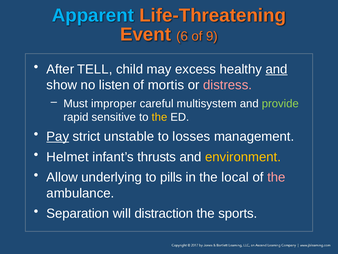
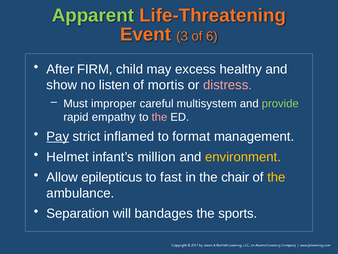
Apparent colour: light blue -> light green
6: 6 -> 3
9: 9 -> 6
TELL: TELL -> FIRM
and at (277, 69) underline: present -> none
sensitive: sensitive -> empathy
the at (159, 117) colour: yellow -> pink
unstable: unstable -> inflamed
losses: losses -> format
thrusts: thrusts -> million
underlying: underlying -> epilepticus
pills: pills -> fast
local: local -> chair
the at (276, 177) colour: pink -> yellow
distraction: distraction -> bandages
